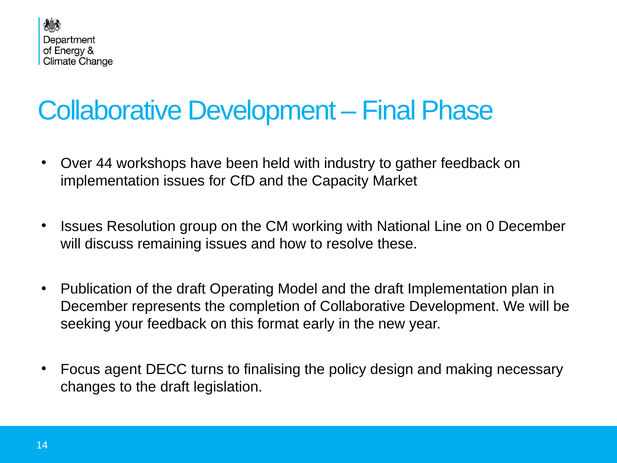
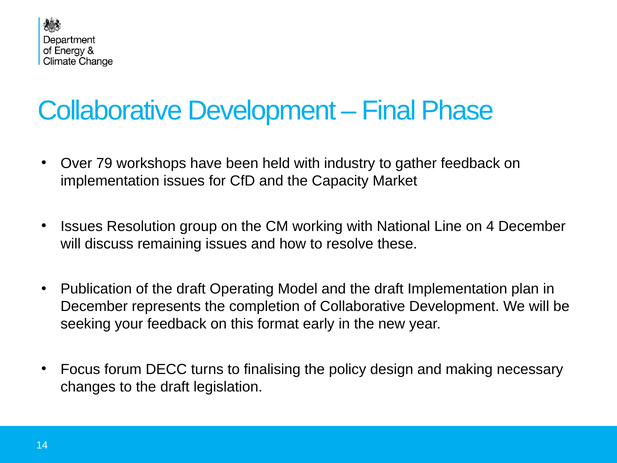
44: 44 -> 79
0: 0 -> 4
agent: agent -> forum
